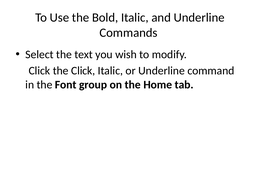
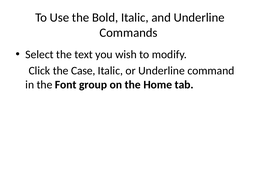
the Click: Click -> Case
